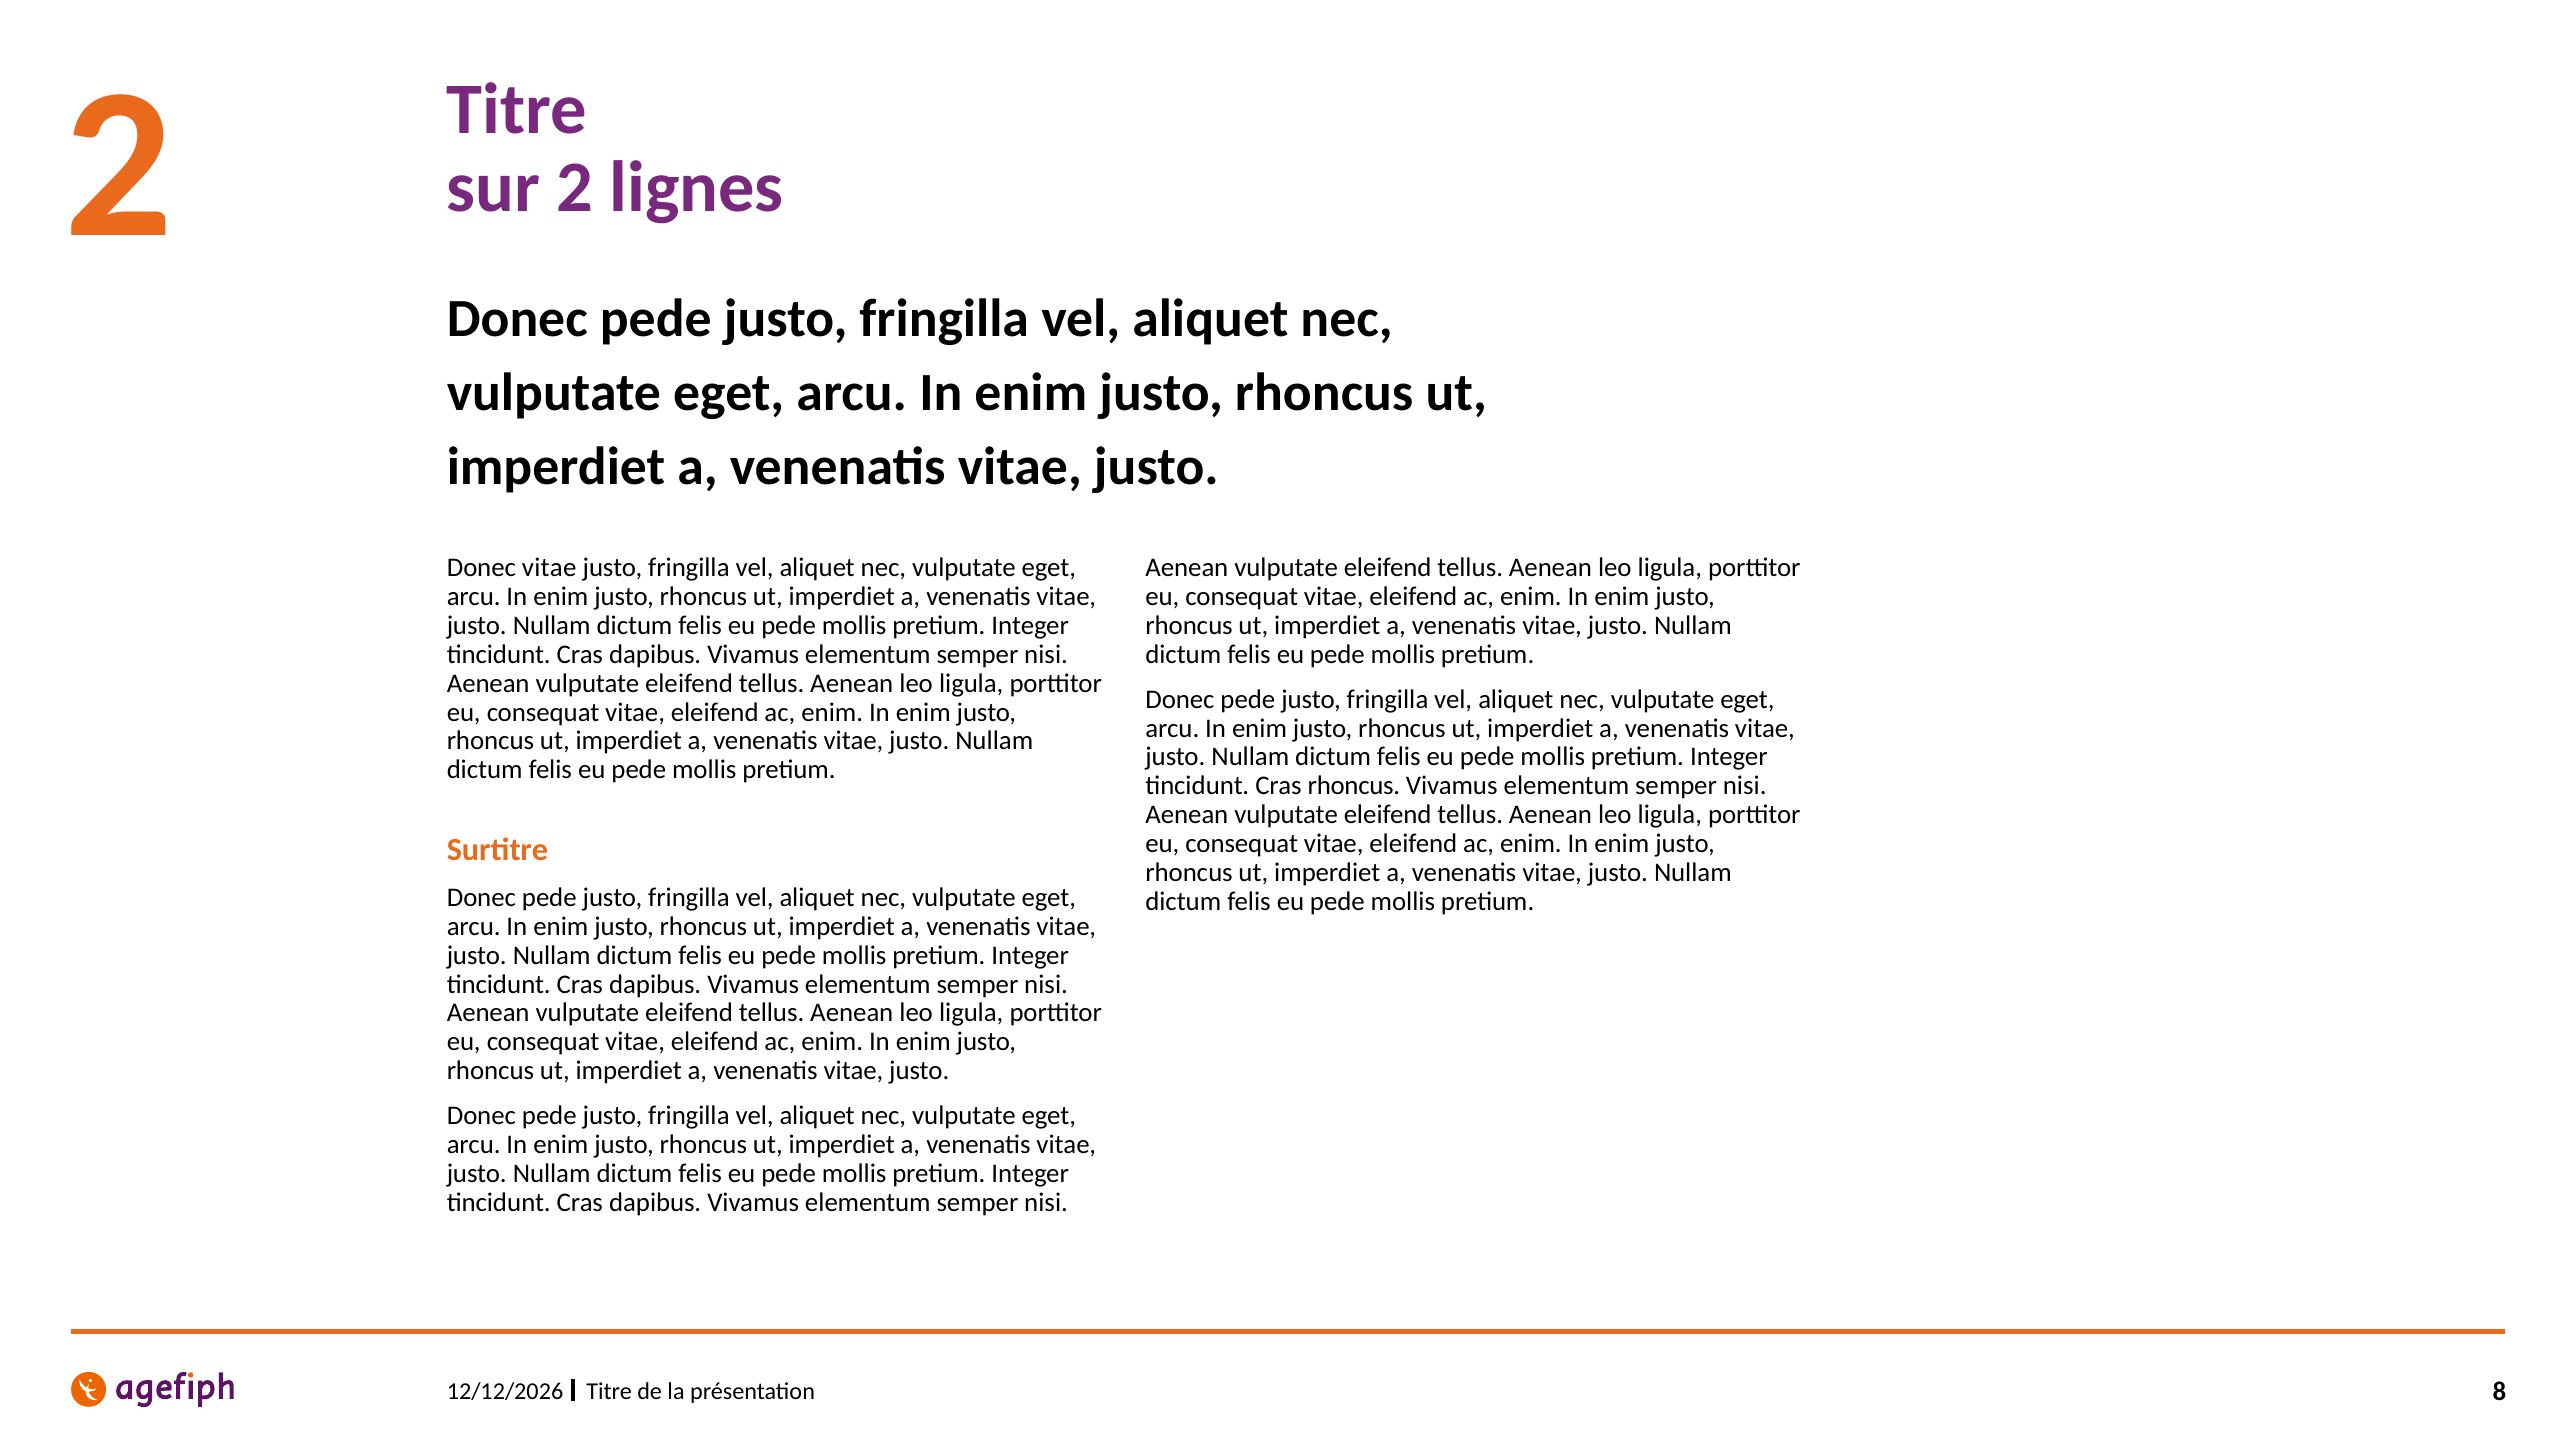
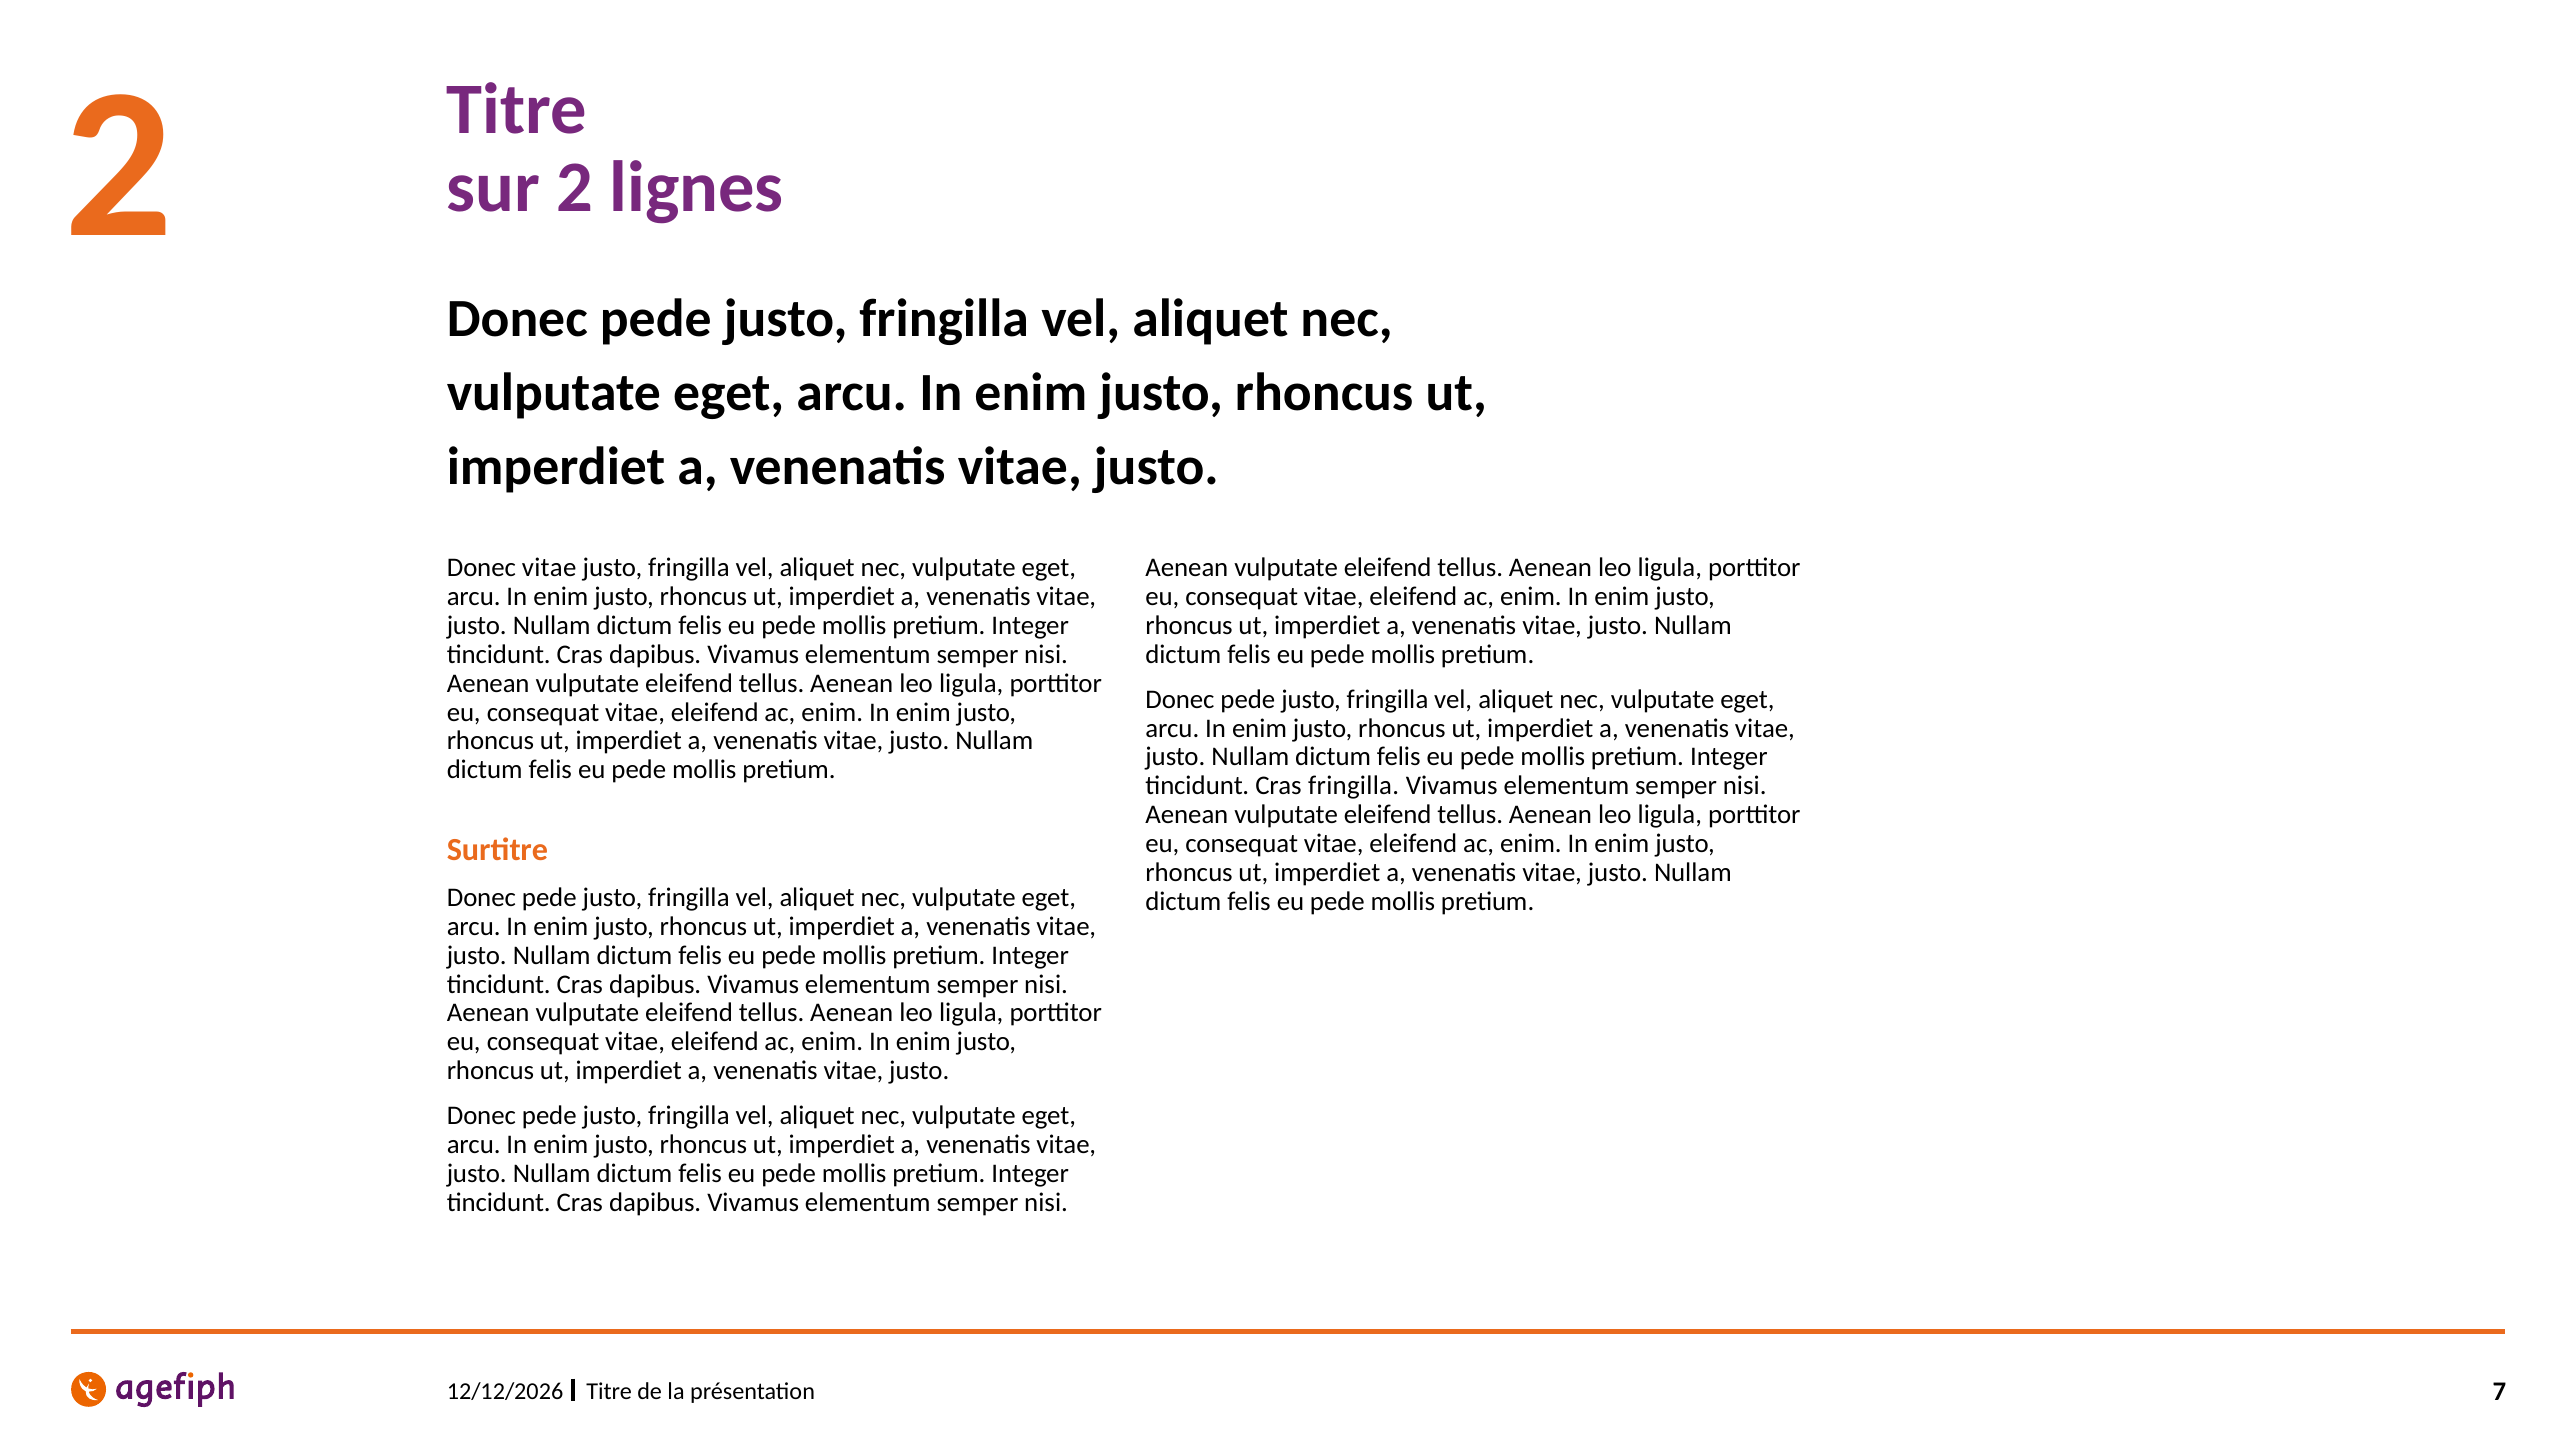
Cras rhoncus: rhoncus -> fringilla
8: 8 -> 7
